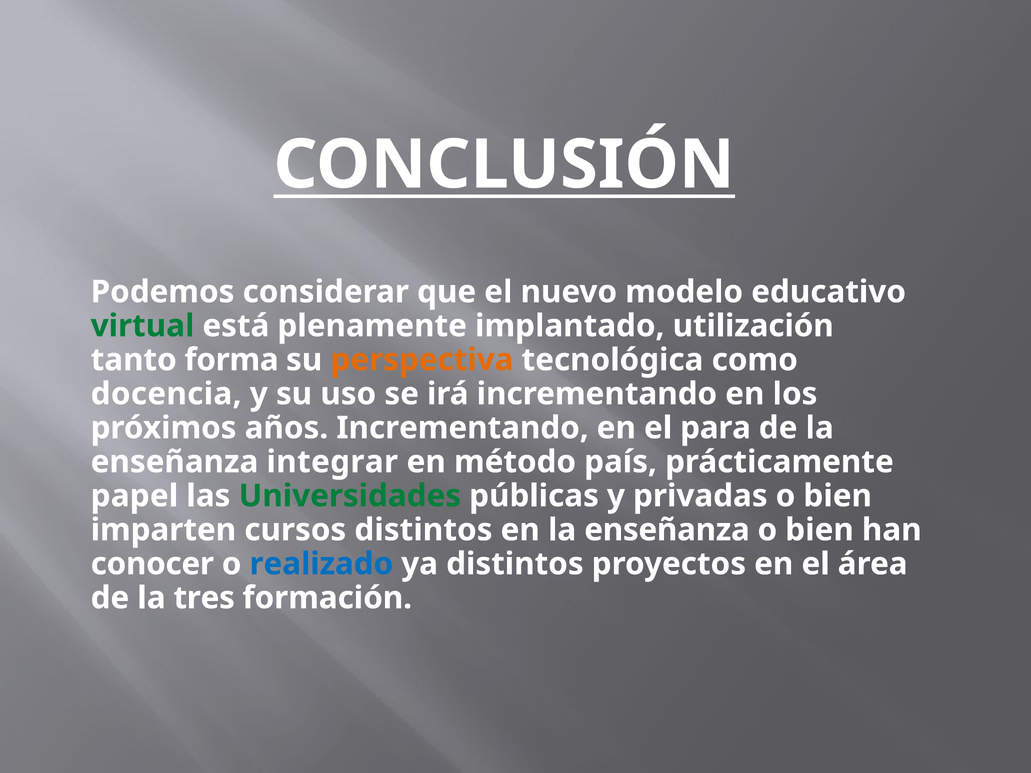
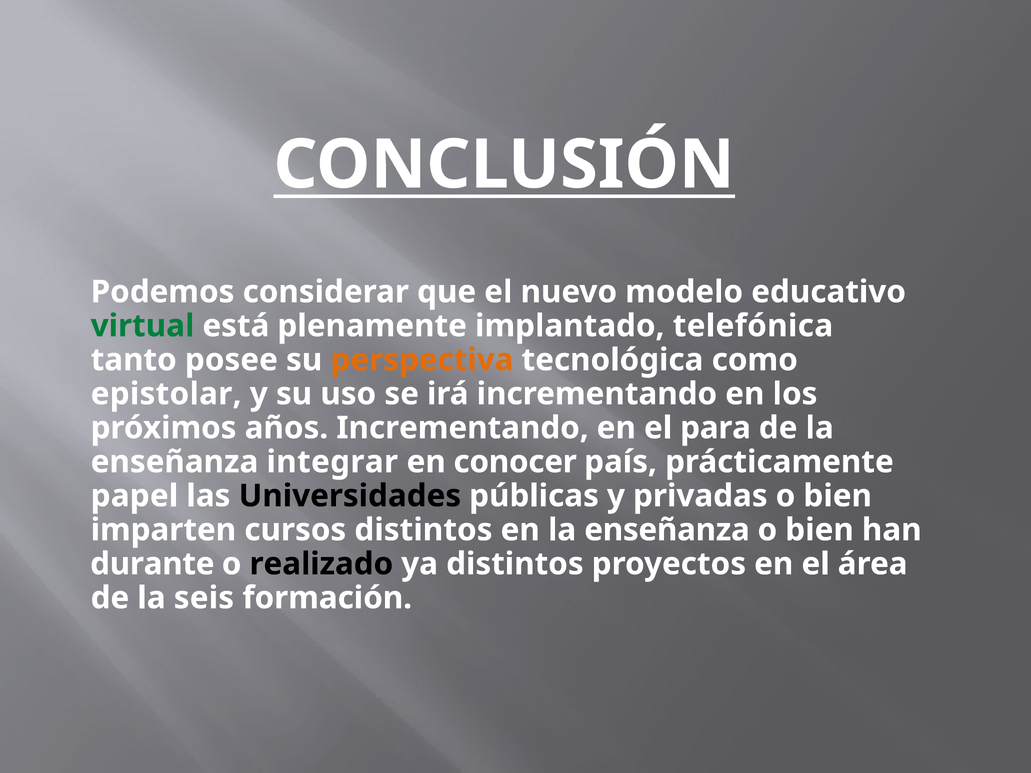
utilización: utilización -> telefónica
forma: forma -> posee
docencia: docencia -> epistolar
método: método -> conocer
Universidades colour: green -> black
conocer: conocer -> durante
realizado colour: blue -> black
tres: tres -> seis
